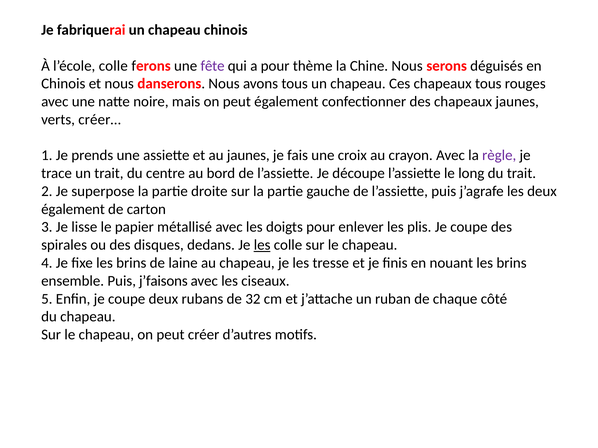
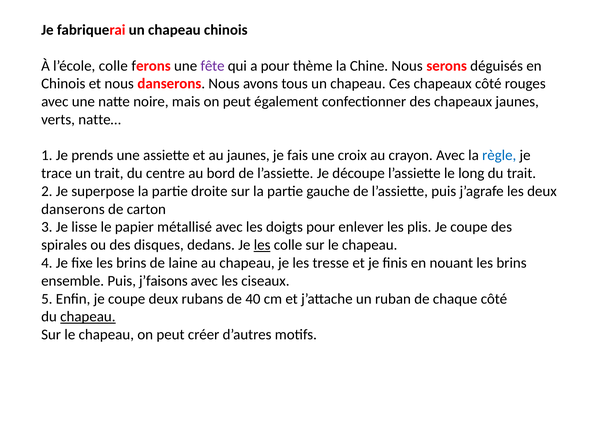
chapeaux tous: tous -> côté
créer…: créer… -> natte…
règle colour: purple -> blue
également at (73, 209): également -> danserons
32: 32 -> 40
chapeau at (88, 317) underline: none -> present
